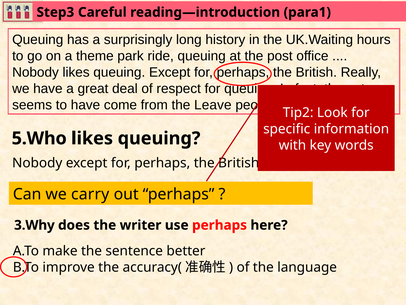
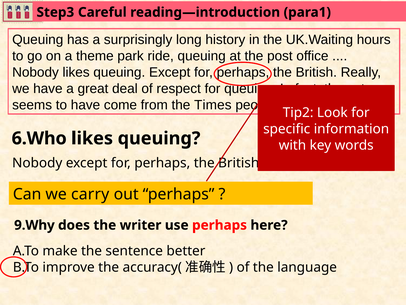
Leave: Leave -> Times
5.Who: 5.Who -> 6.Who
3.Why: 3.Why -> 9.Why
